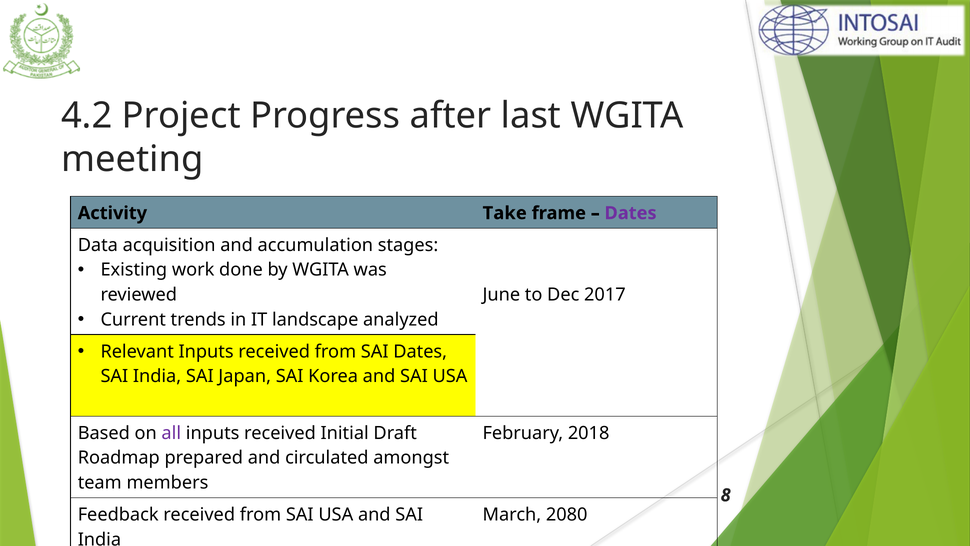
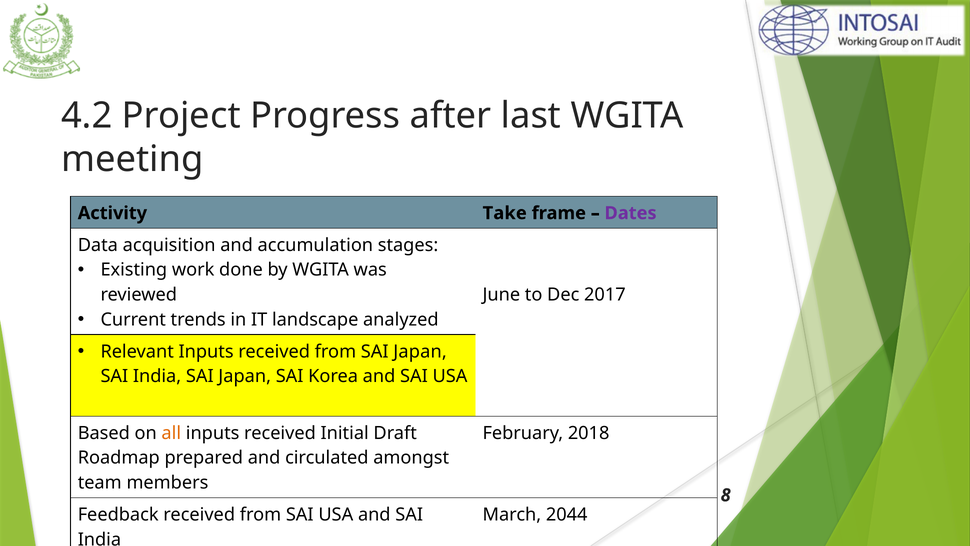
from SAI Dates: Dates -> Japan
all colour: purple -> orange
2080: 2080 -> 2044
